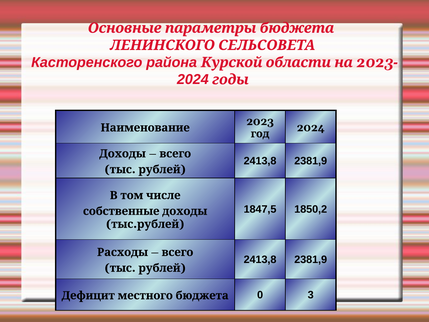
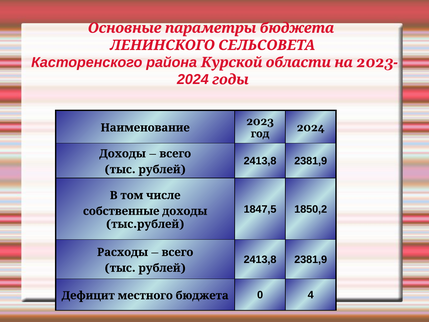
3: 3 -> 4
